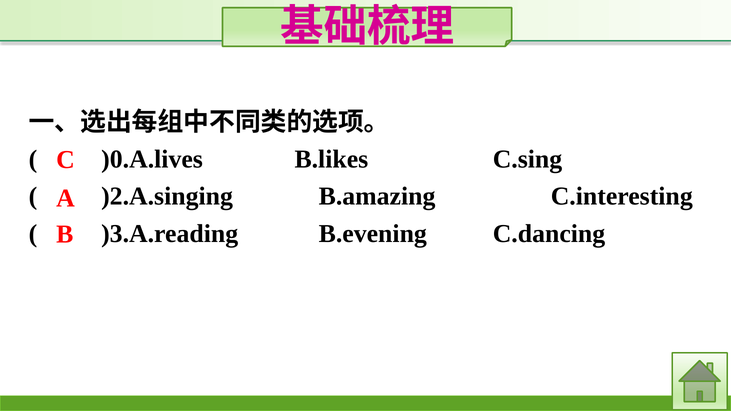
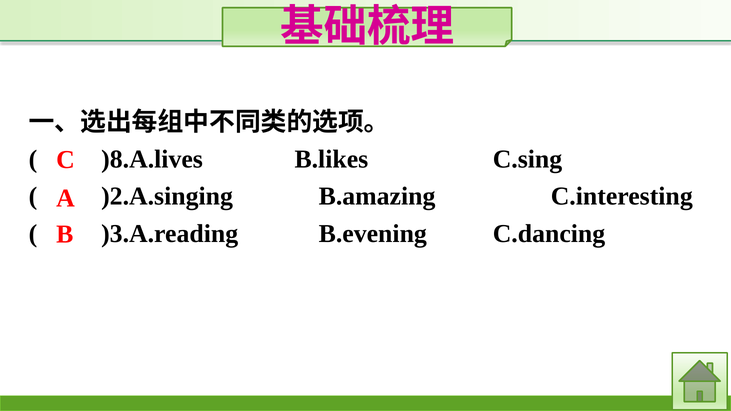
)0.A.lives: )0.A.lives -> )8.A.lives
